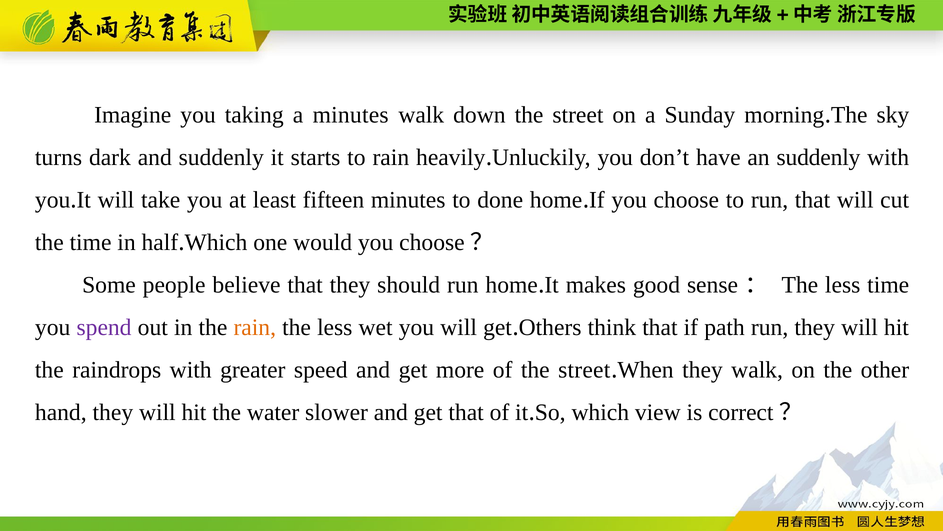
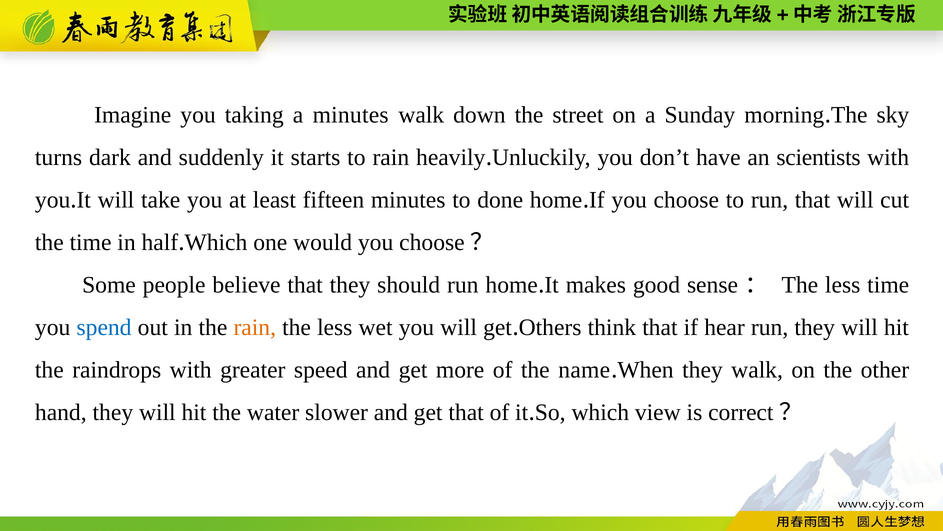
an suddenly: suddenly -> scientists
spend colour: purple -> blue
path: path -> hear
of the street: street -> name
